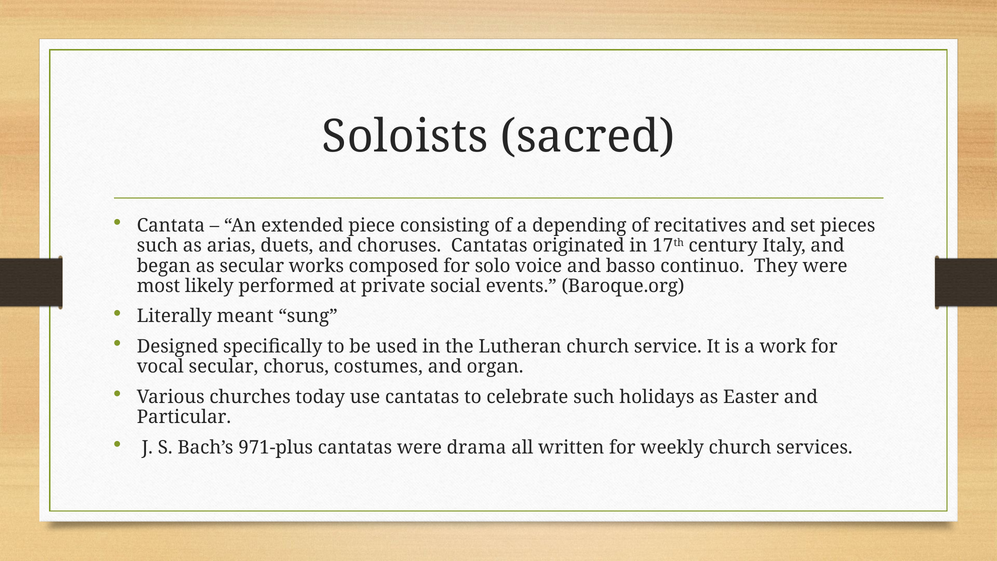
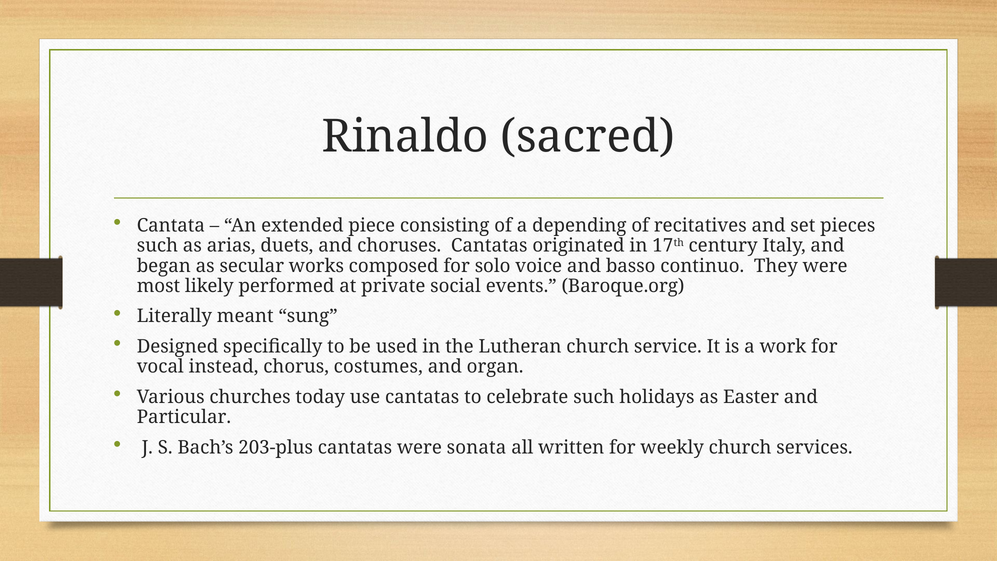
Soloists: Soloists -> Rinaldo
vocal secular: secular -> instead
971-plus: 971-plus -> 203-plus
drama: drama -> sonata
